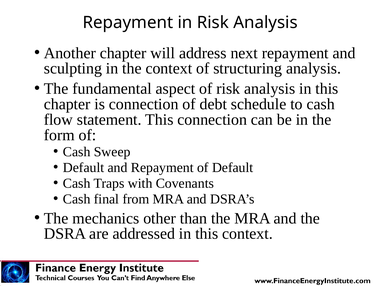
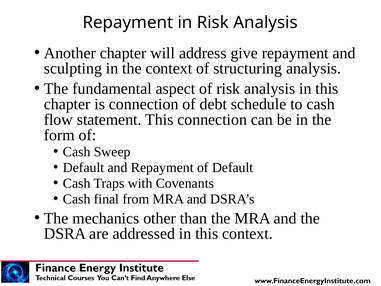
next: next -> give
